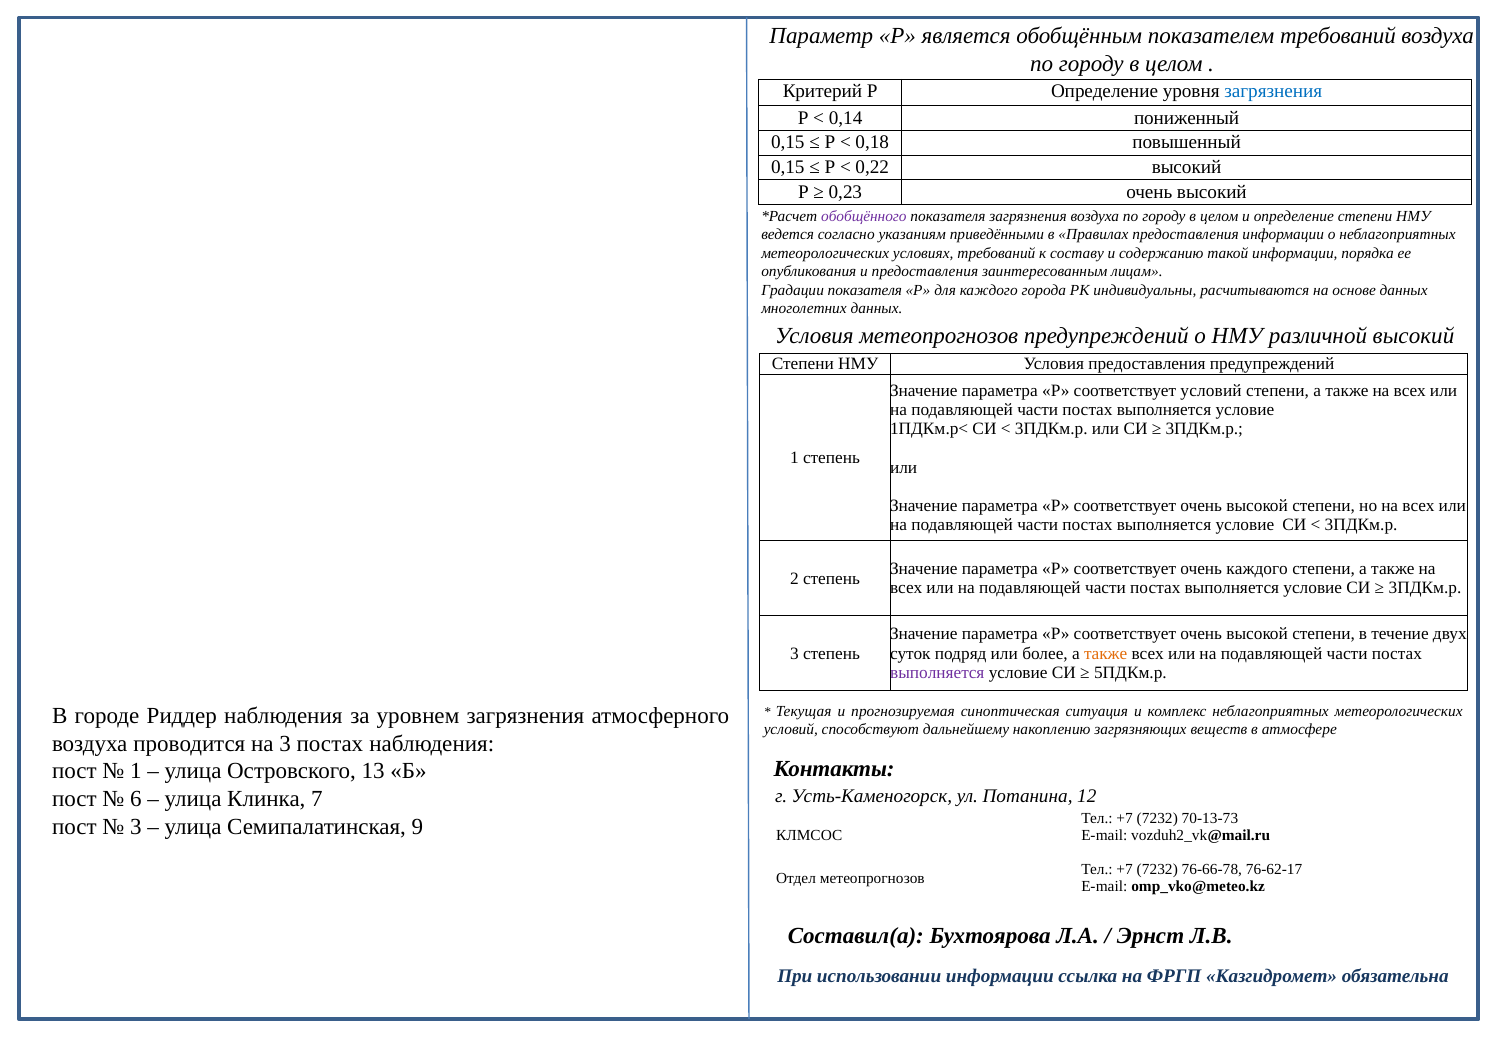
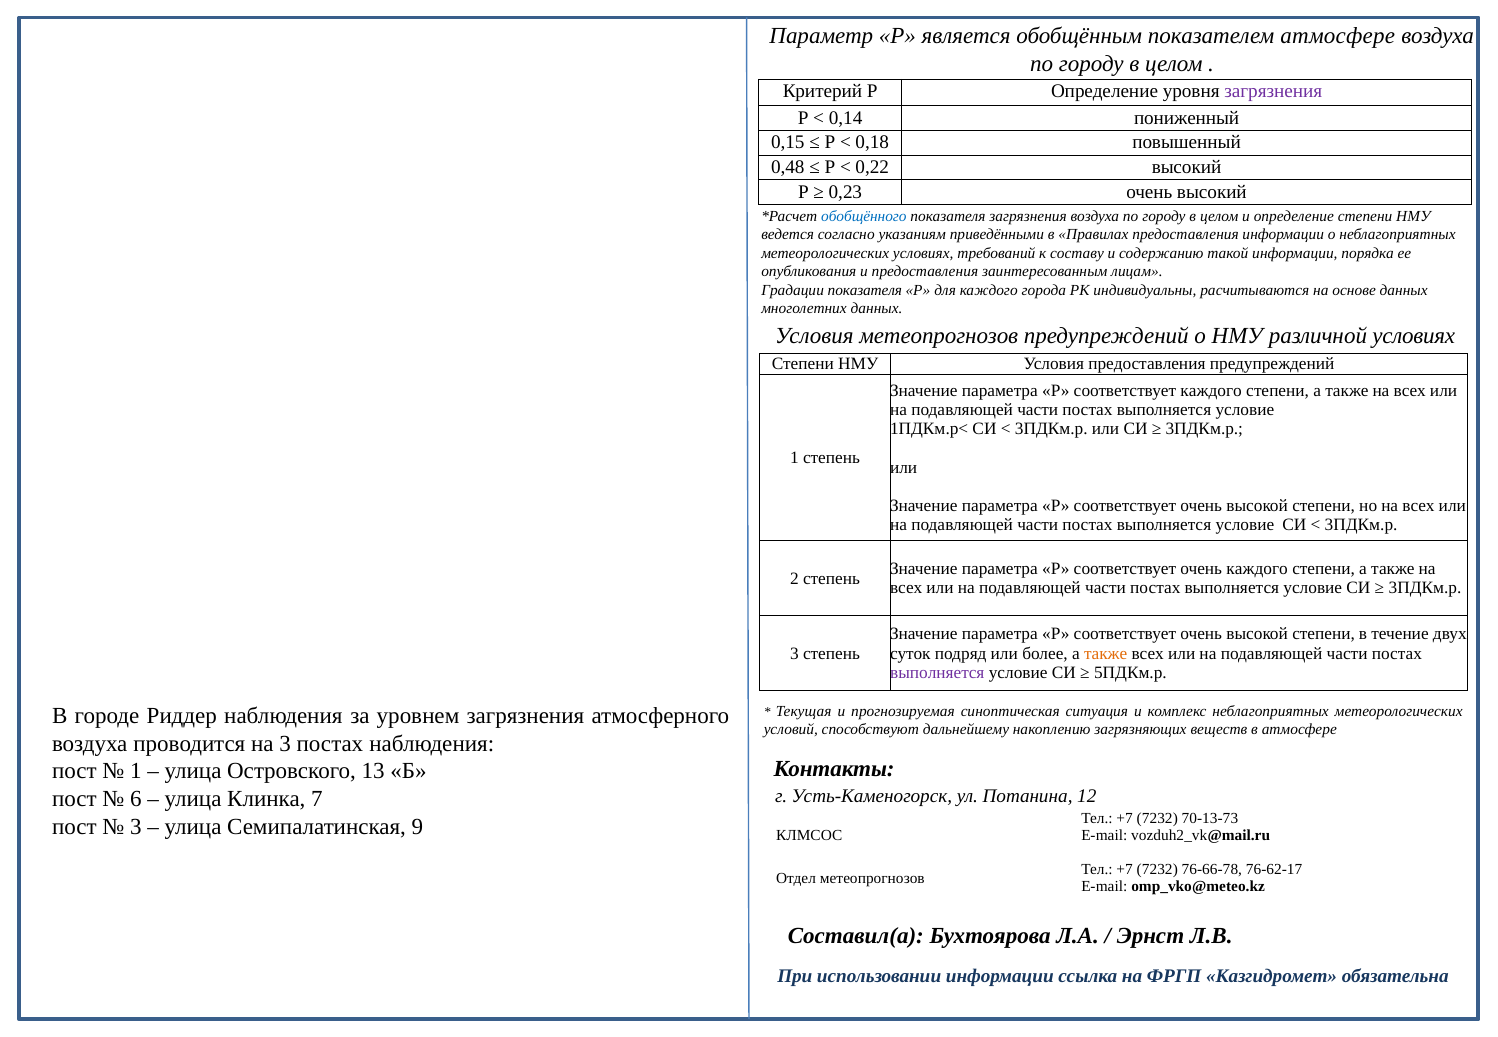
показателем требований: требований -> атмосфере
загрязнения at (1273, 91) colour: blue -> purple
0,15 at (788, 167): 0,15 -> 0,48
обобщённого colour: purple -> blue
различной высокий: высокий -> условиях
соответствует условий: условий -> каждого
